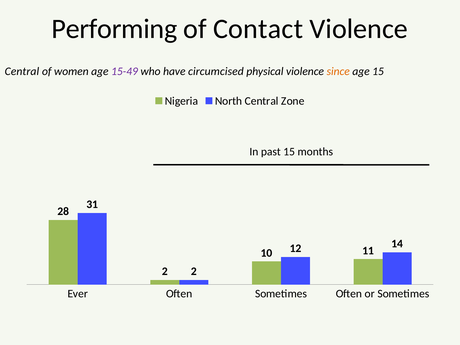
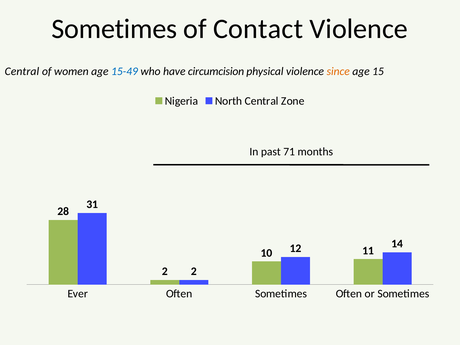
Performing at (114, 29): Performing -> Sometimes
15-49 colour: purple -> blue
circumcised: circumcised -> circumcision
past 15: 15 -> 71
